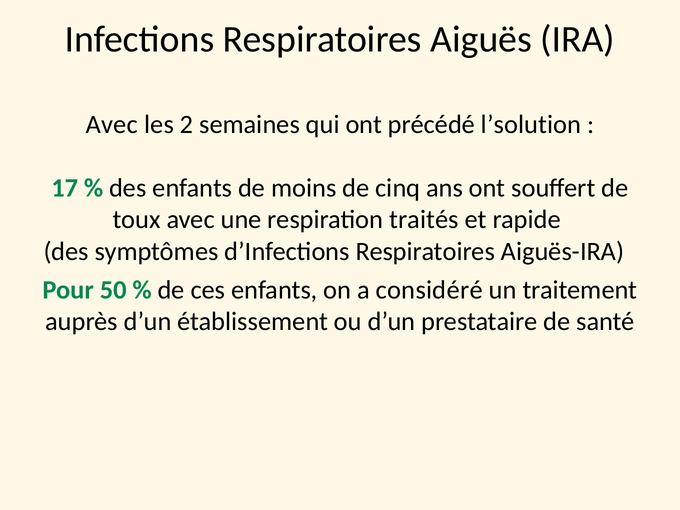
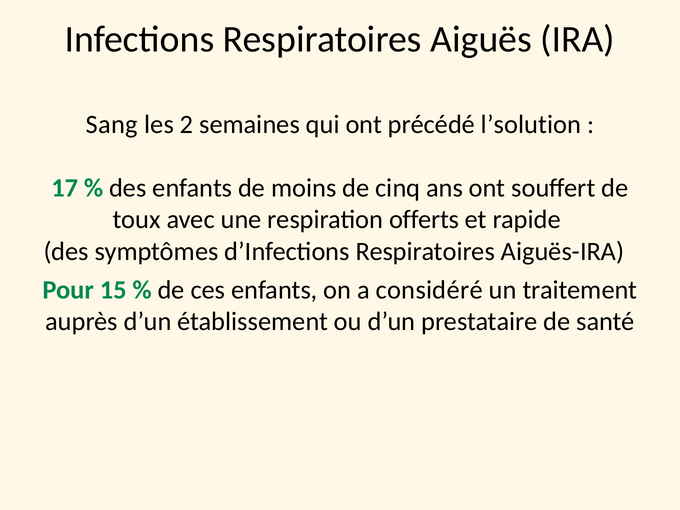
Avec at (112, 124): Avec -> Sang
traités: traités -> offerts
50: 50 -> 15
